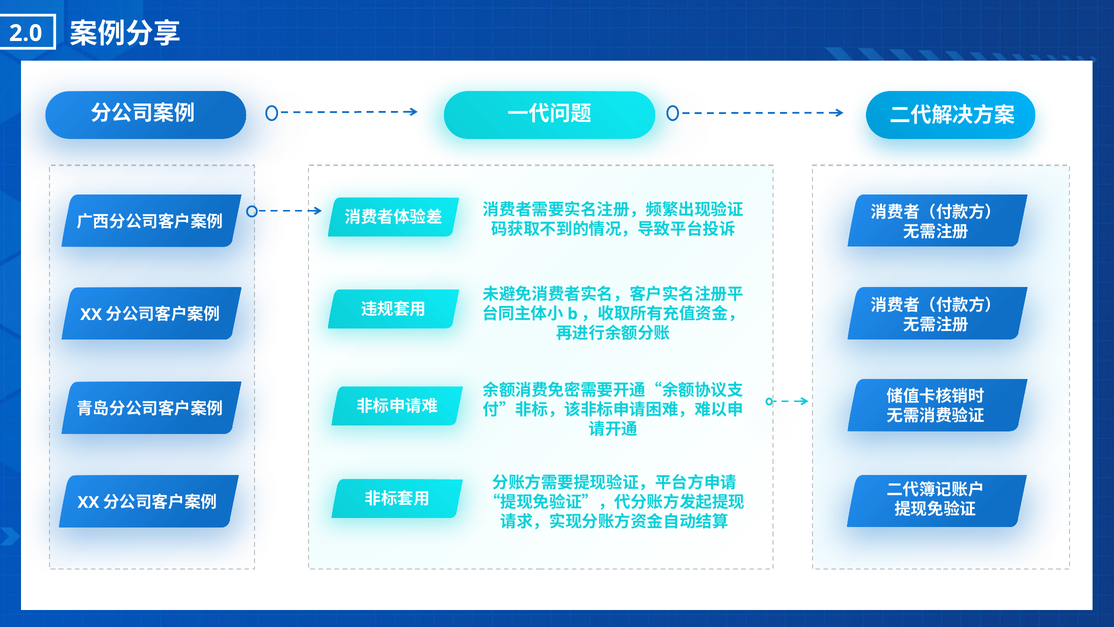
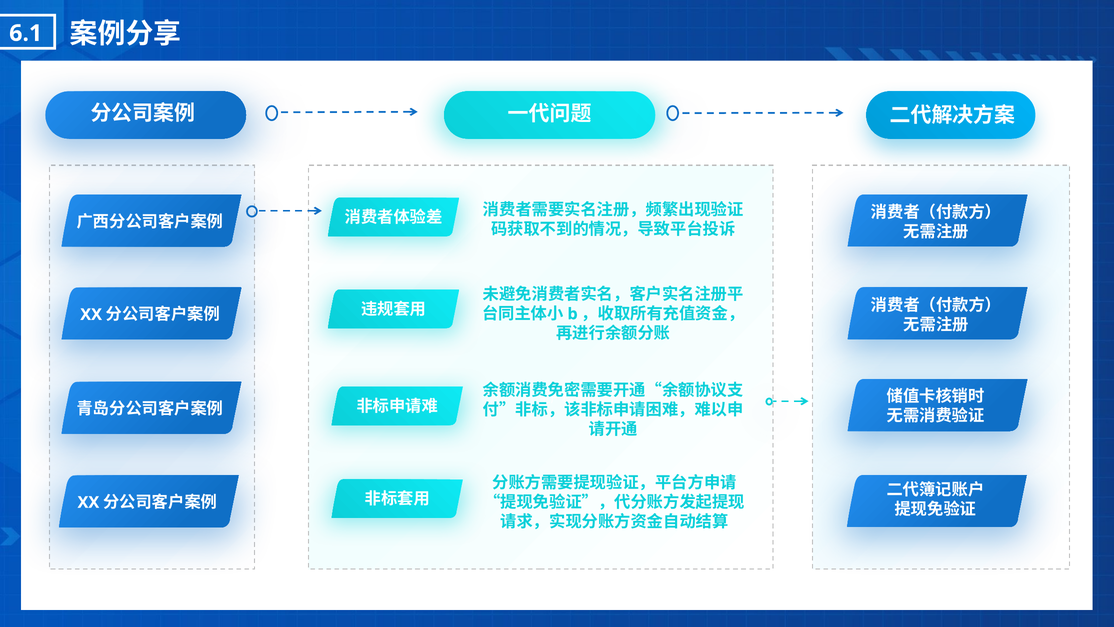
2.0: 2.0 -> 6.1
